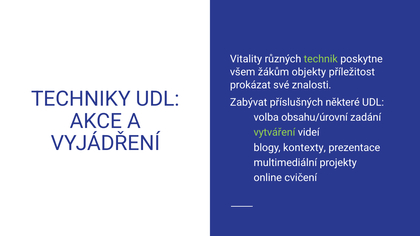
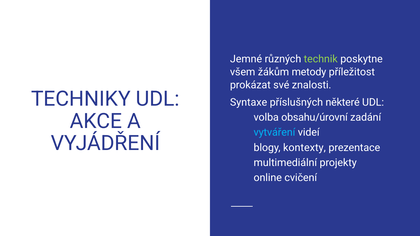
Vitality: Vitality -> Jemné
objekty: objekty -> metody
Zabývat: Zabývat -> Syntaxe
vytváření colour: light green -> light blue
